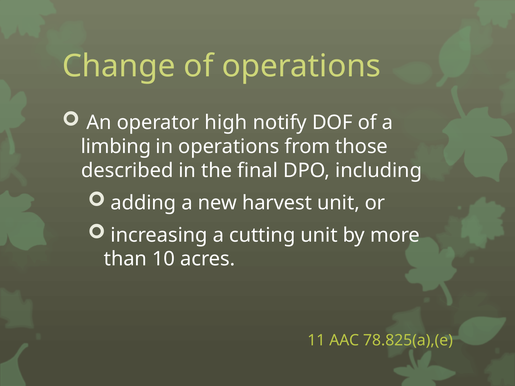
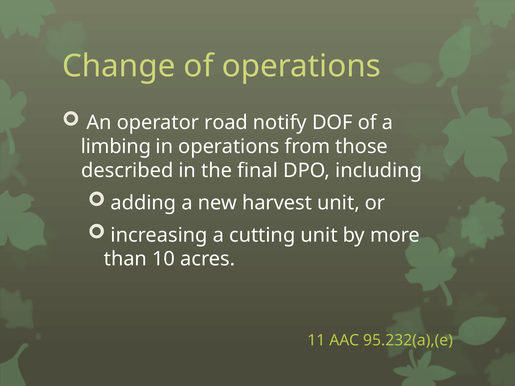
high: high -> road
78.825(a),(e: 78.825(a),(e -> 95.232(a),(e
